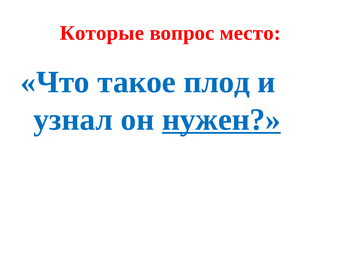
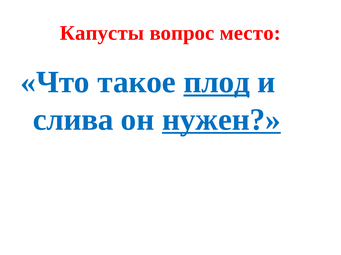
Которые: Которые -> Капусты
плод underline: none -> present
узнал: узнал -> слива
